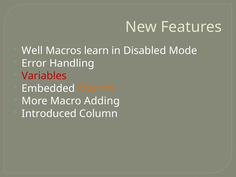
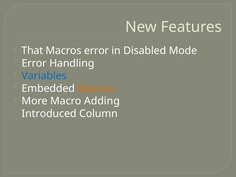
Well: Well -> That
Macros learn: learn -> error
Variables colour: red -> blue
